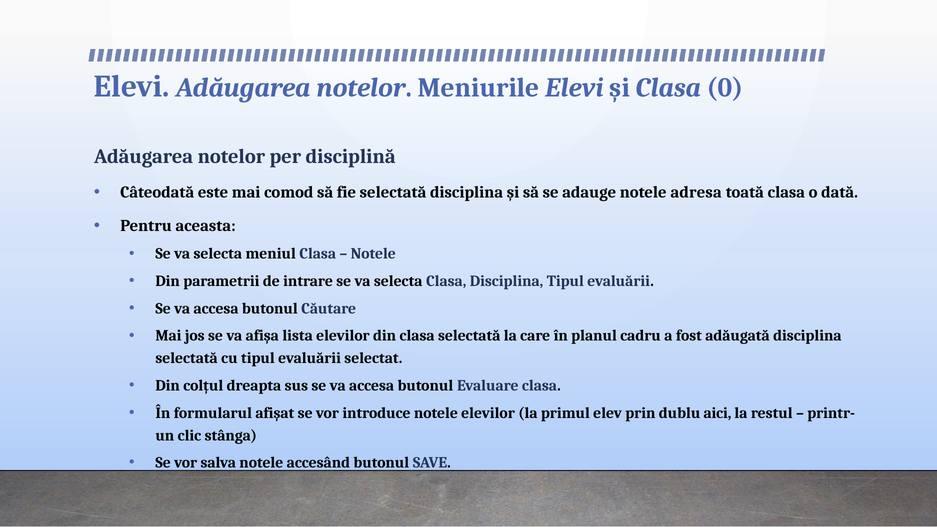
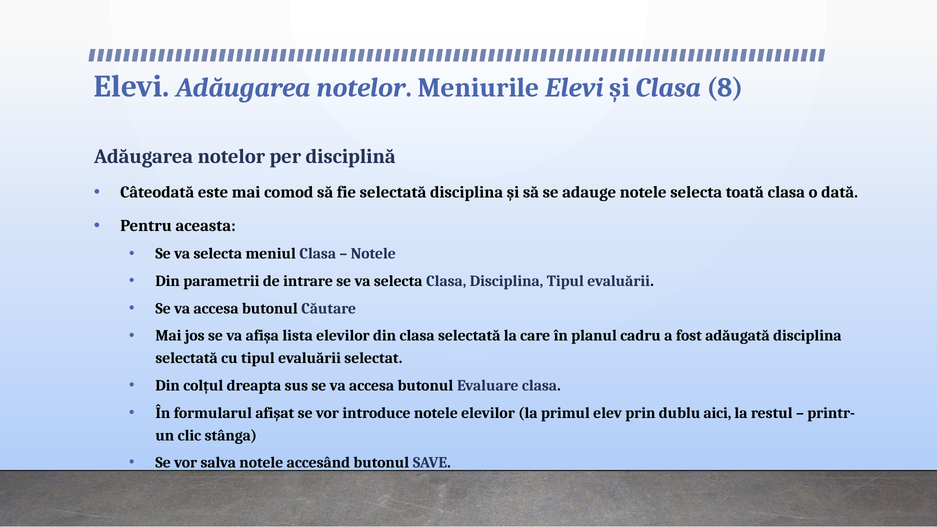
0: 0 -> 8
notele adresa: adresa -> selecta
